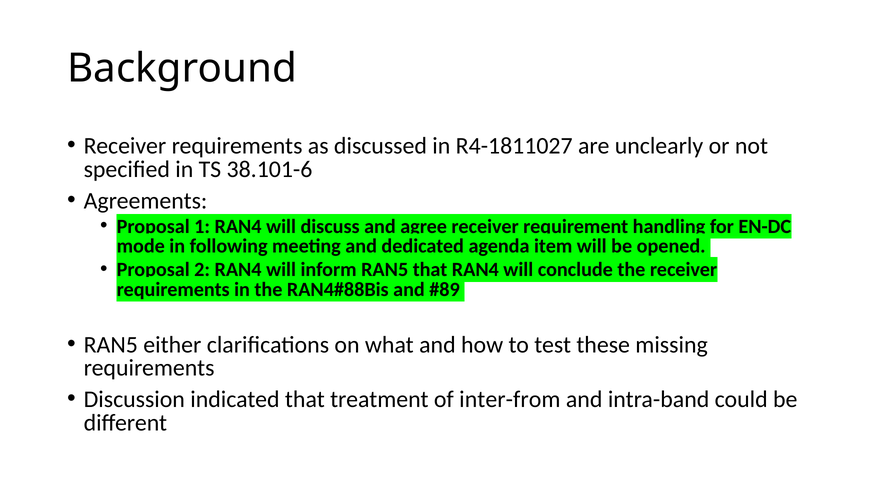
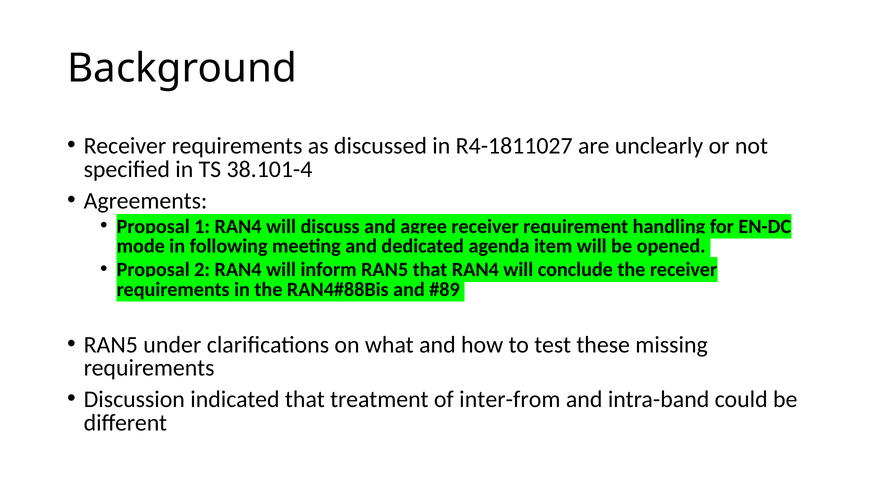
38.101-6: 38.101-6 -> 38.101-4
either: either -> under
